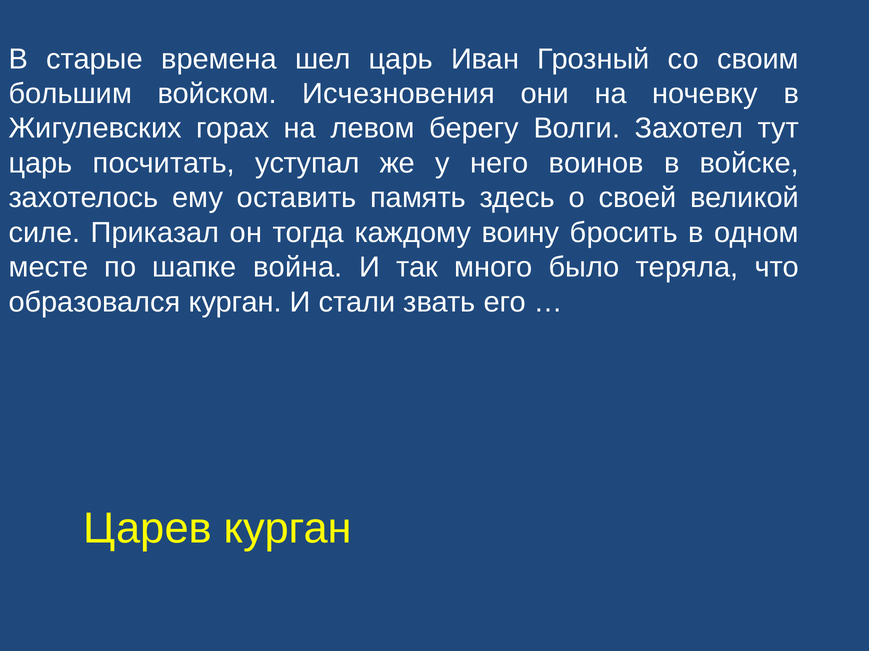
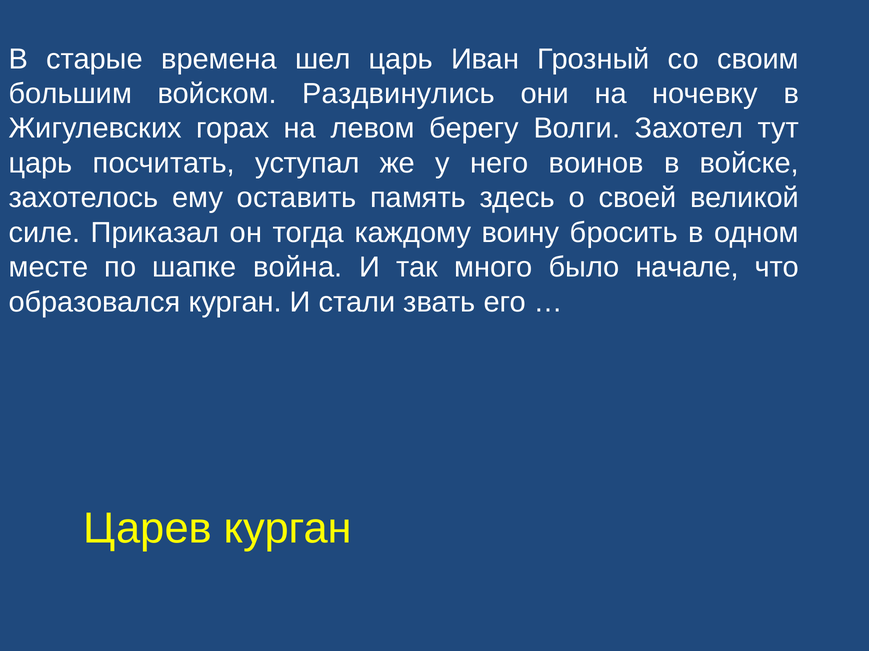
Исчезновения: Исчезновения -> Раздвинулись
теряла: теряла -> начале
